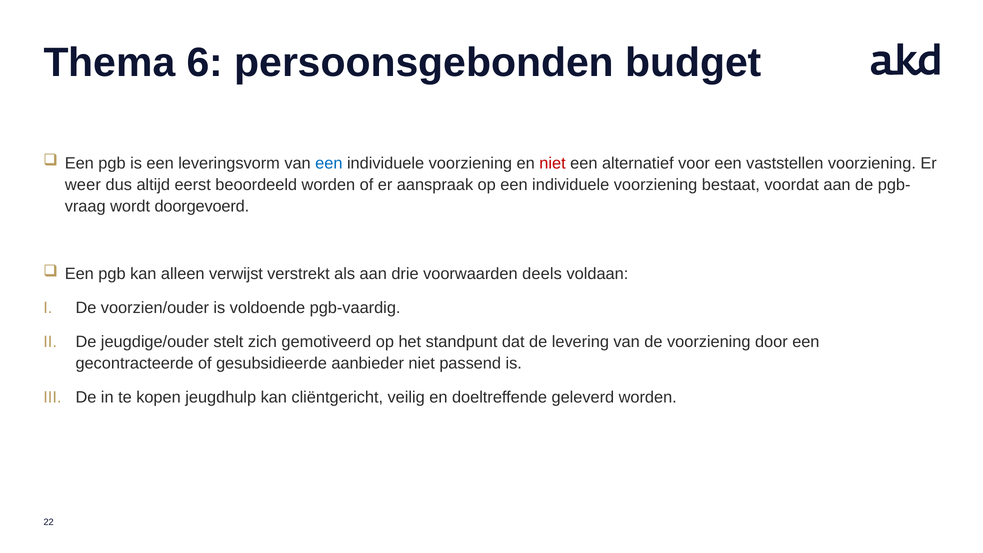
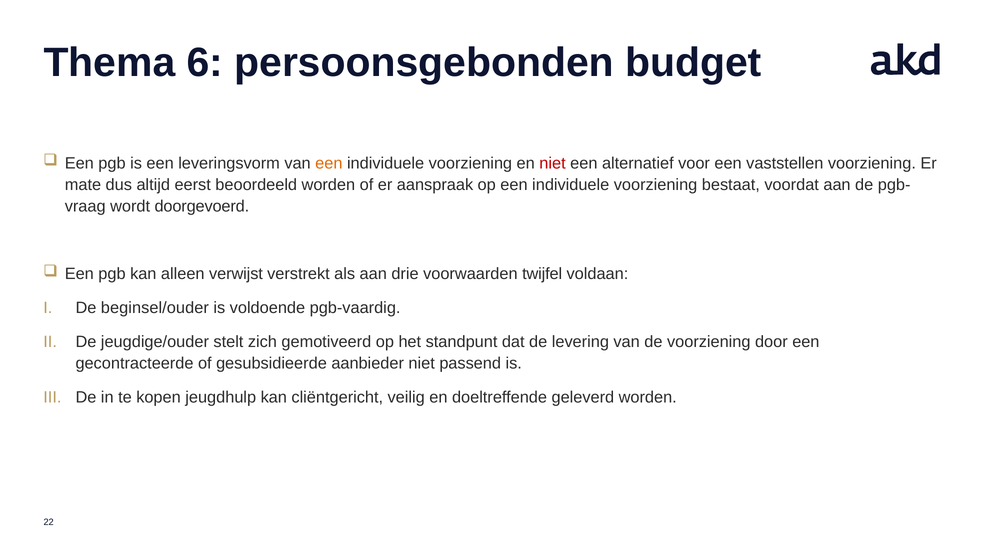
een at (329, 163) colour: blue -> orange
weer: weer -> mate
deels: deels -> twijfel
voorzien/ouder: voorzien/ouder -> beginsel/ouder
